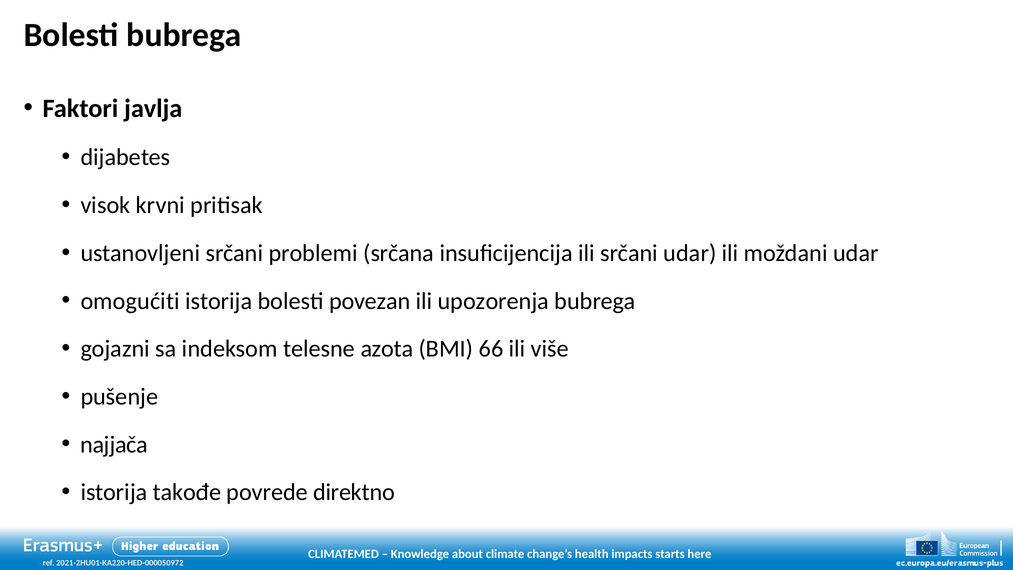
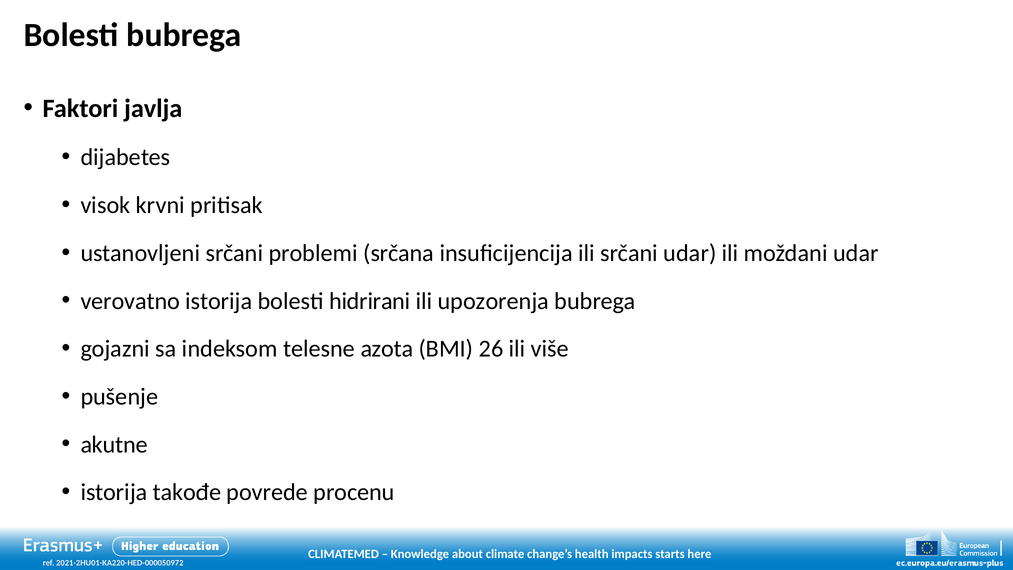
omogućiti: omogućiti -> verovatno
povezan: povezan -> hidrirani
66: 66 -> 26
najjača: najjača -> akutne
direktno: direktno -> procenu
